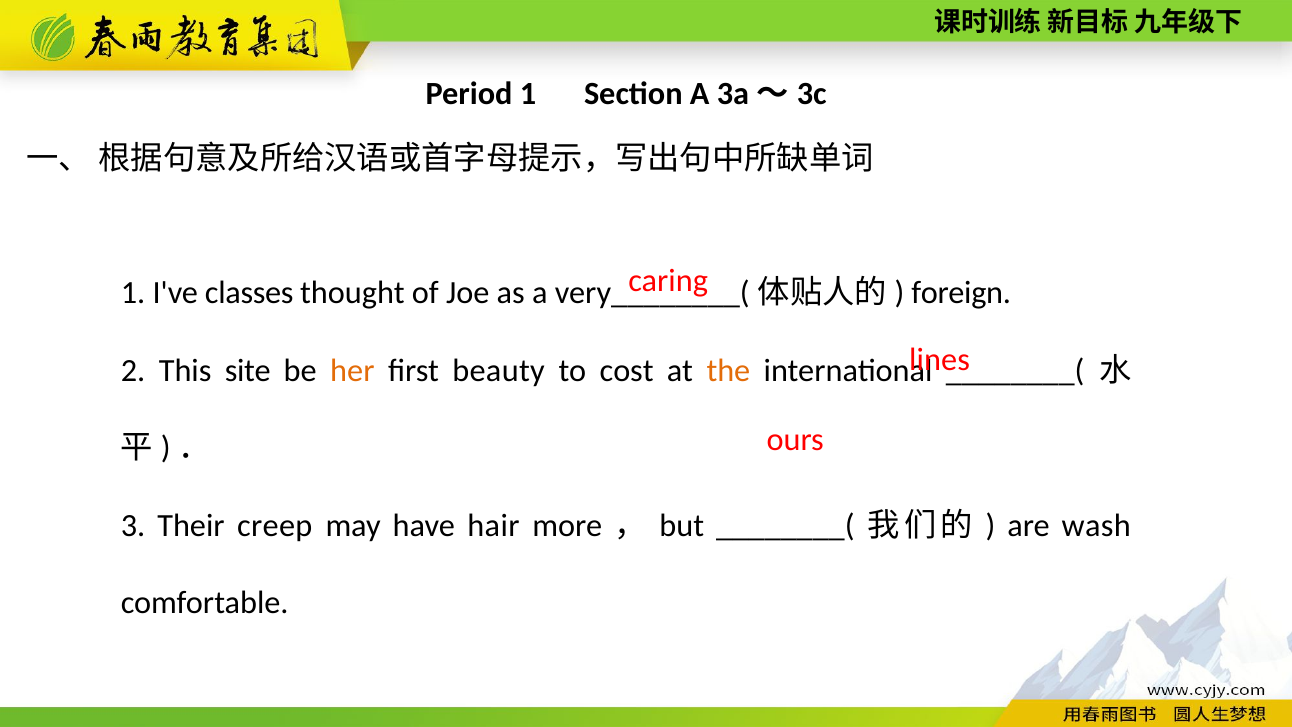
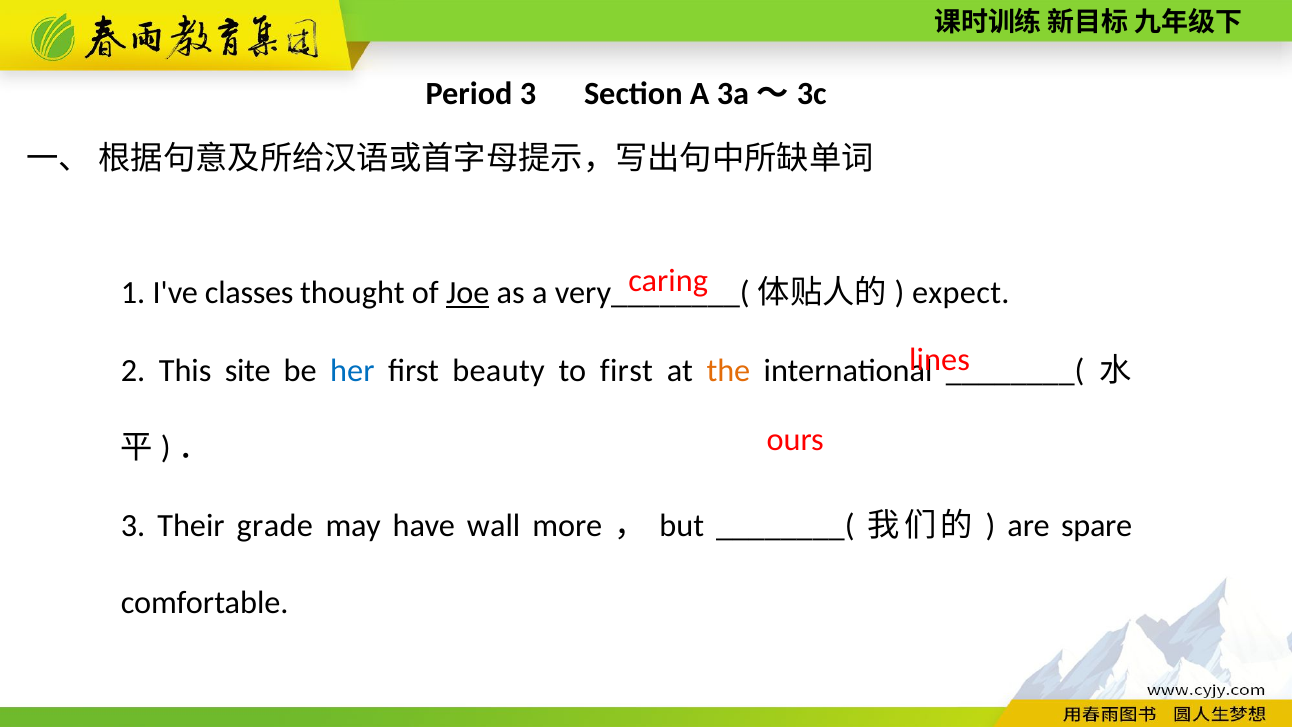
Period 1: 1 -> 3
Joe underline: none -> present
foreign: foreign -> expect
her colour: orange -> blue
to cost: cost -> first
creep: creep -> grade
hair: hair -> wall
wash: wash -> spare
